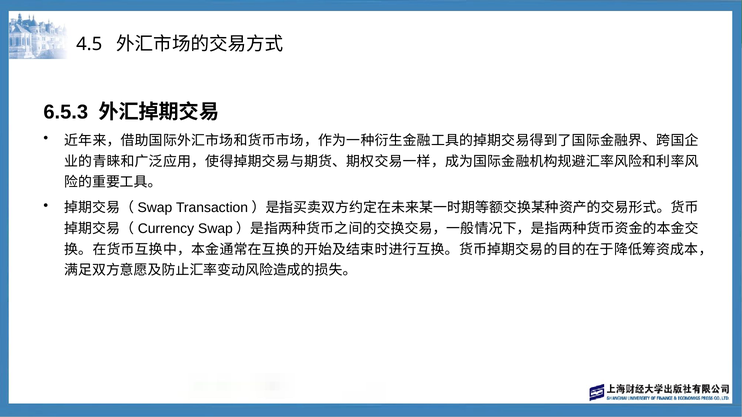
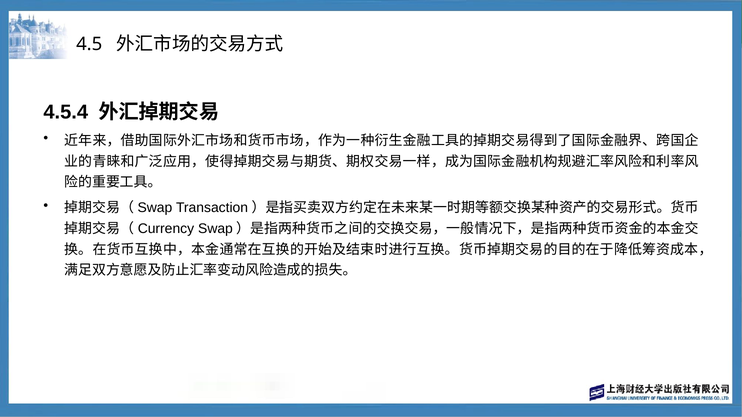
6.5.3: 6.5.3 -> 4.5.4
